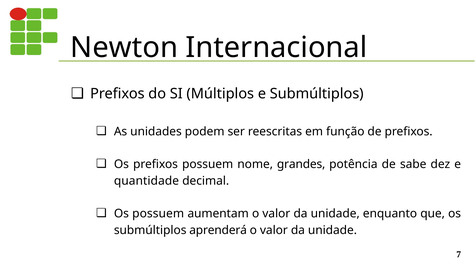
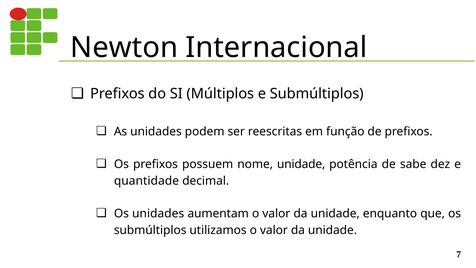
nome grandes: grandes -> unidade
Os possuem: possuem -> unidades
aprenderá: aprenderá -> utilizamos
